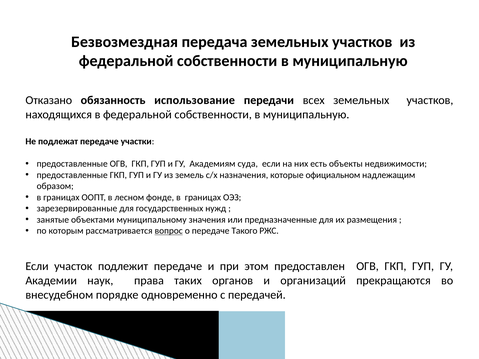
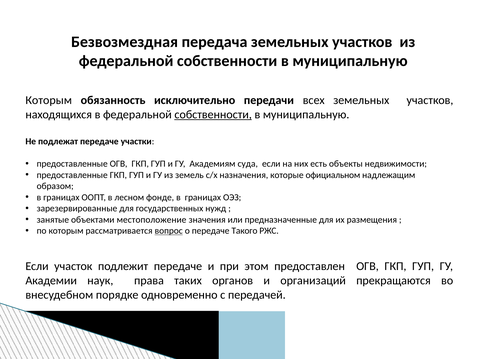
Отказано at (49, 100): Отказано -> Которым
использование: использование -> исключительно
собственности at (213, 115) underline: none -> present
муниципальному: муниципальному -> местоположение
